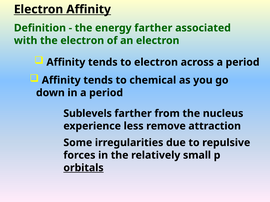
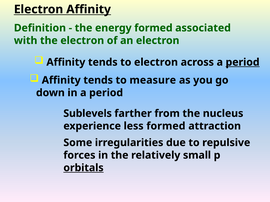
energy farther: farther -> formed
period at (243, 62) underline: none -> present
chemical: chemical -> measure
less remove: remove -> formed
